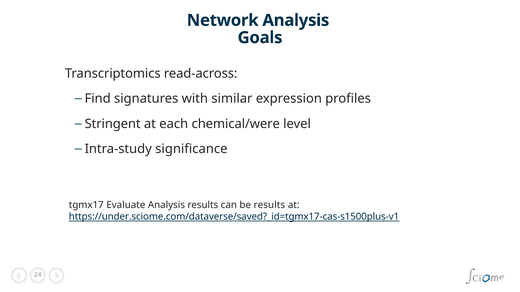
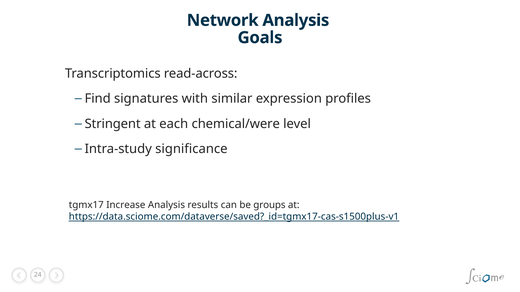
Evaluate: Evaluate -> Increase
be results: results -> groups
https://under.sciome.com/dataverse/saved?_id=tgmx17-cas-s1500plus-v1: https://under.sciome.com/dataverse/saved?_id=tgmx17-cas-s1500plus-v1 -> https://data.sciome.com/dataverse/saved?_id=tgmx17-cas-s1500plus-v1
